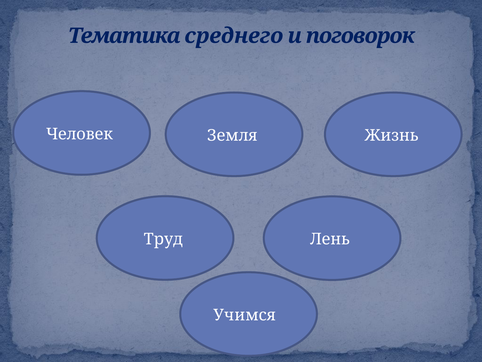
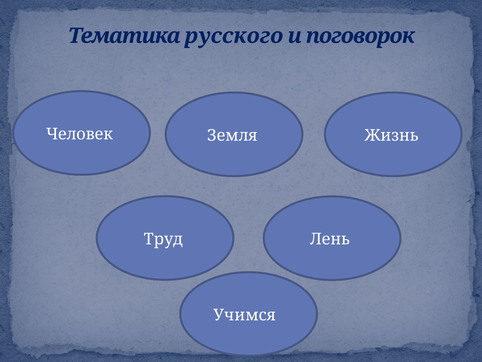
среднего: среднего -> русского
